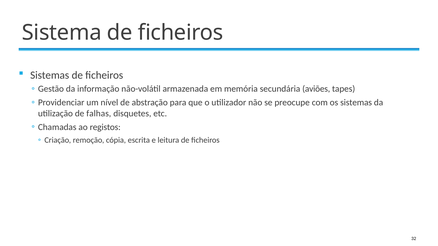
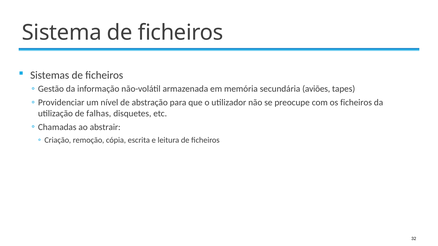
os sistemas: sistemas -> ficheiros
registos: registos -> abstrair
